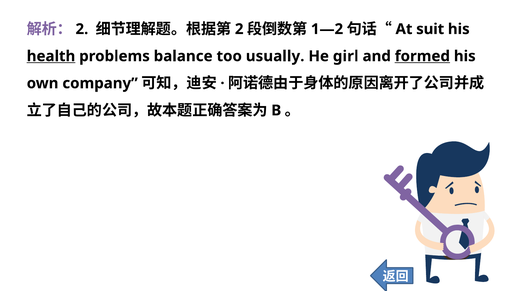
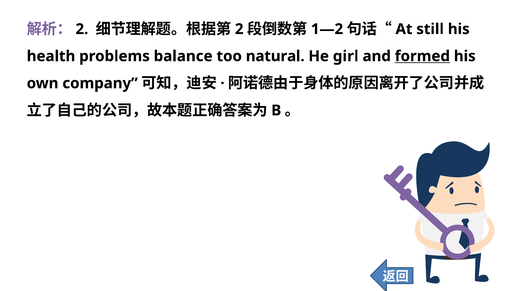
suit: suit -> still
health underline: present -> none
usually: usually -> natural
